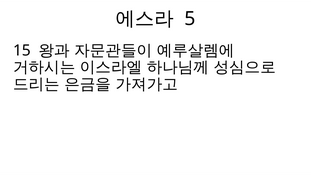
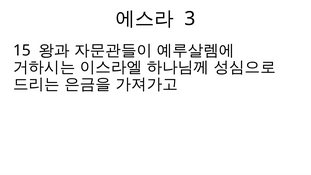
5: 5 -> 3
